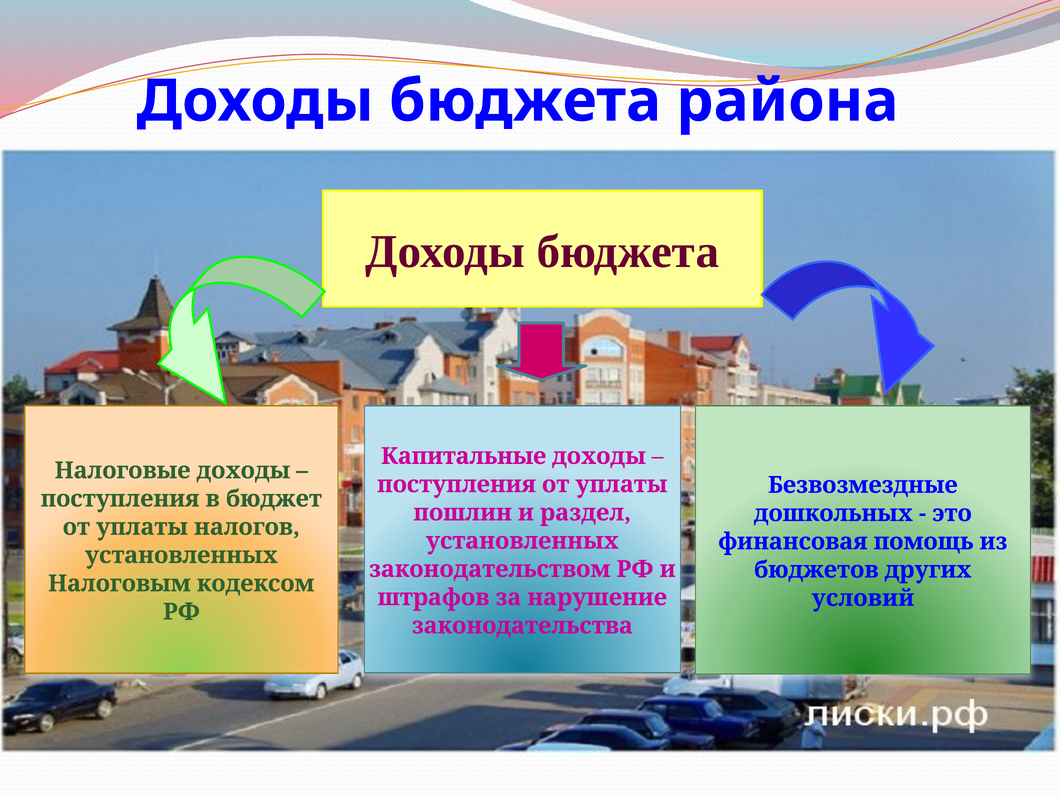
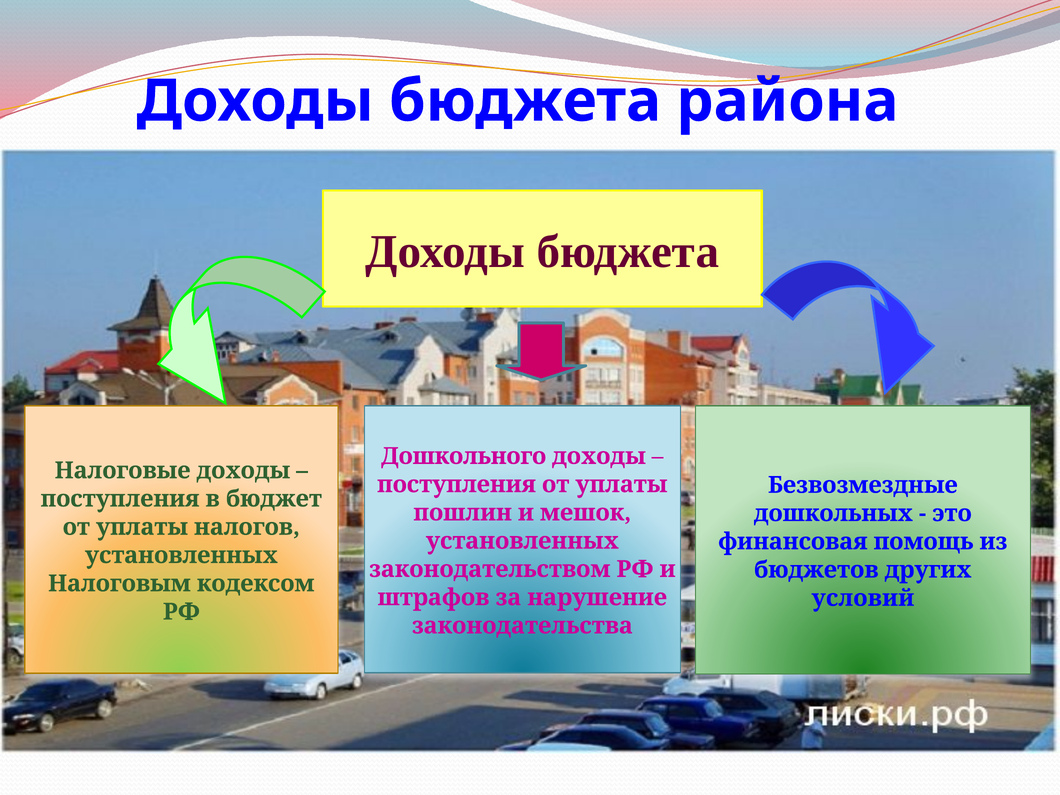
Капитальные: Капитальные -> Дошкольного
раздел: раздел -> мешок
